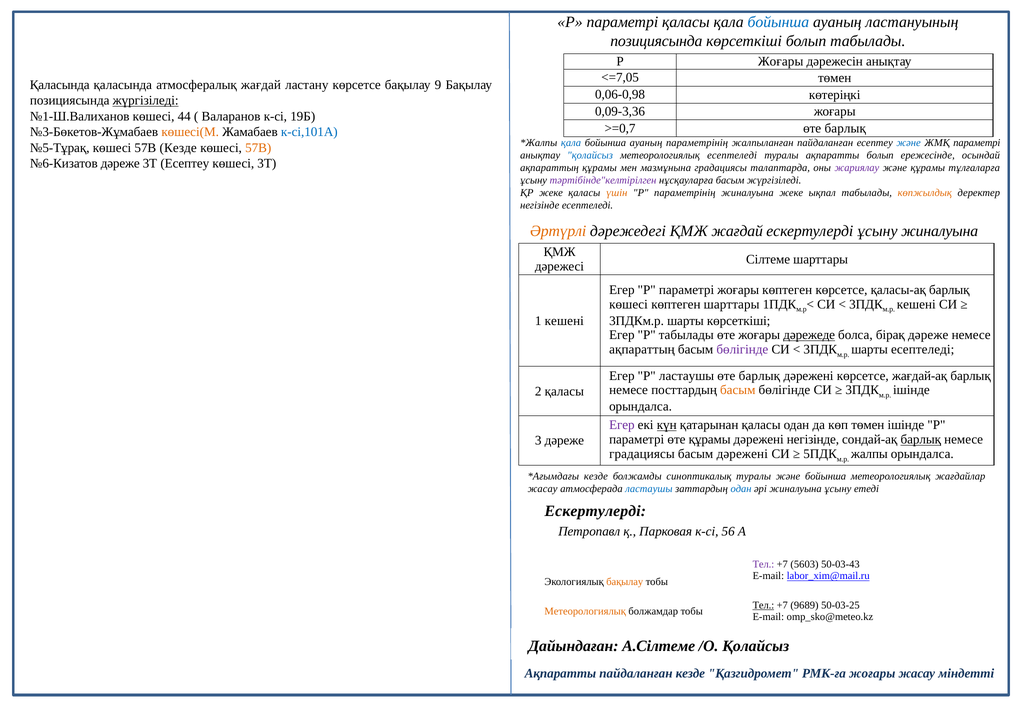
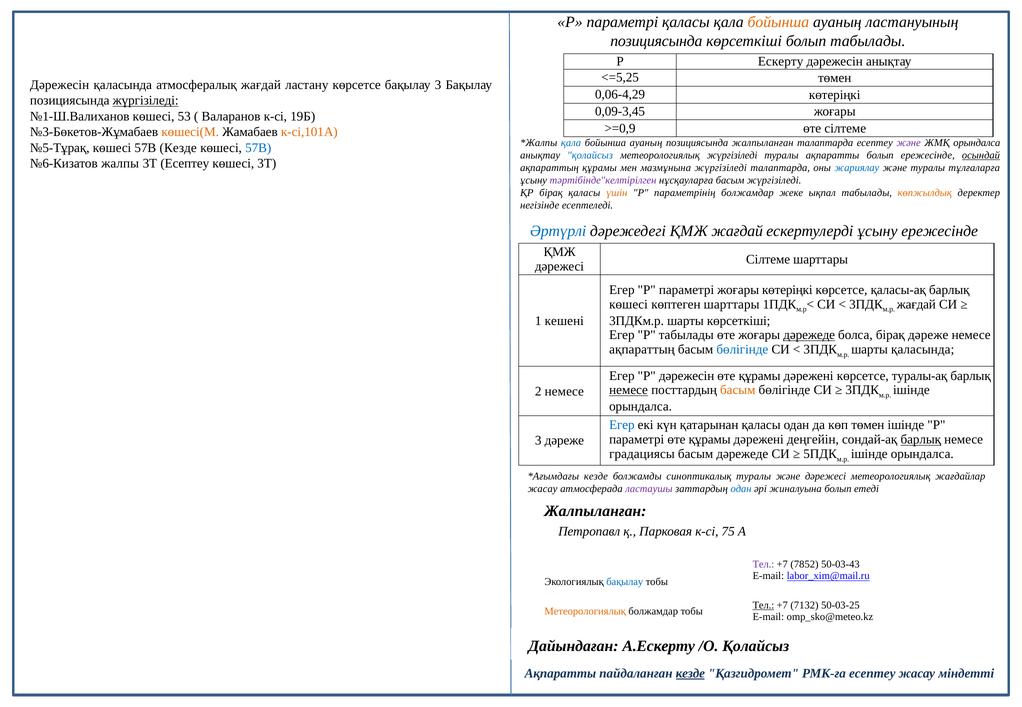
бойынша at (778, 22) colour: blue -> orange
Р Жоғары: Жоғары -> Ескерту
<=7,05: <=7,05 -> <=5,25
Қаласында at (60, 85): Қаласында -> Дәрежесін
бақылау 9: 9 -> 3
0,06-0,98: 0,06-0,98 -> 0,06-4,29
0,09-3,36: 0,09-3,36 -> 0,09-3,45
44: 44 -> 53
>=0,7: >=0,7 -> >=0,9
барлық at (845, 128): барлық -> сілтеме
к-сі,101А colour: blue -> orange
ауаның параметрінің: параметрінің -> позициясында
жалпыланған пайдаланған: пайдаланған -> талаптарда
және at (909, 143) colour: blue -> purple
ЖМҚ параметрі: параметрі -> орындалса
57В at (258, 148) colour: orange -> blue
метеорологиялық есептеледі: есептеледі -> жүргізіледі
осындай underline: none -> present
№6-Кизатов дәреже: дәреже -> жалпы
мазмұнына градациясы: градациясы -> жүргізіледі
жариялау colour: purple -> blue
және құрамы: құрамы -> туралы
ҚР жеке: жеке -> бірақ
параметрінің жиналуына: жиналуына -> болжамдар
Әртүрлі colour: orange -> blue
ұсыну жиналуына: жиналуына -> ережесінде
жоғары көптеген: көптеген -> көтеріңкі
кешені at (916, 304): кешені -> жағдай
бөлігінде at (742, 350) colour: purple -> blue
шарты есептеледі: есептеледі -> қаласында
Р ластаушы: ластаушы -> дәрежесін
барлық at (759, 376): барлық -> құрамы
жағдай-ақ: жағдай-ақ -> туралы-ақ
немесе at (629, 390) underline: none -> present
2 қаласы: қаласы -> немесе
Егер at (622, 425) colour: purple -> blue
күн underline: present -> none
дәрежені негізінде: негізінде -> деңгейін
басым дәрежені: дәрежені -> дәрежеде
жалпы at (869, 454): жалпы -> ішінде
және бойынша: бойынша -> дәрежесі
ластаушы at (649, 489) colour: blue -> purple
жиналуына ұсыну: ұсыну -> болып
Ескертулерді at (595, 511): Ескертулерді -> Жалпыланған
56: 56 -> 75
5603: 5603 -> 7852
бақылау at (625, 582) colour: orange -> blue
9689: 9689 -> 7132
А.Сілтеме: А.Сілтеме -> А.Ескерту
кезде at (690, 674) underline: none -> present
РМК-ға жоғары: жоғары -> есептеу
